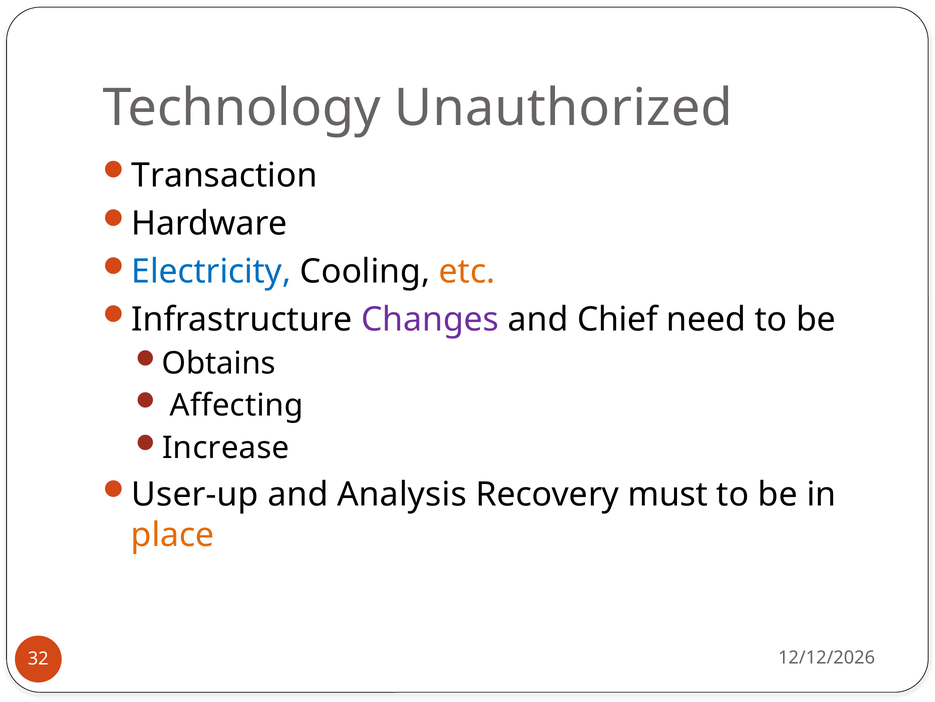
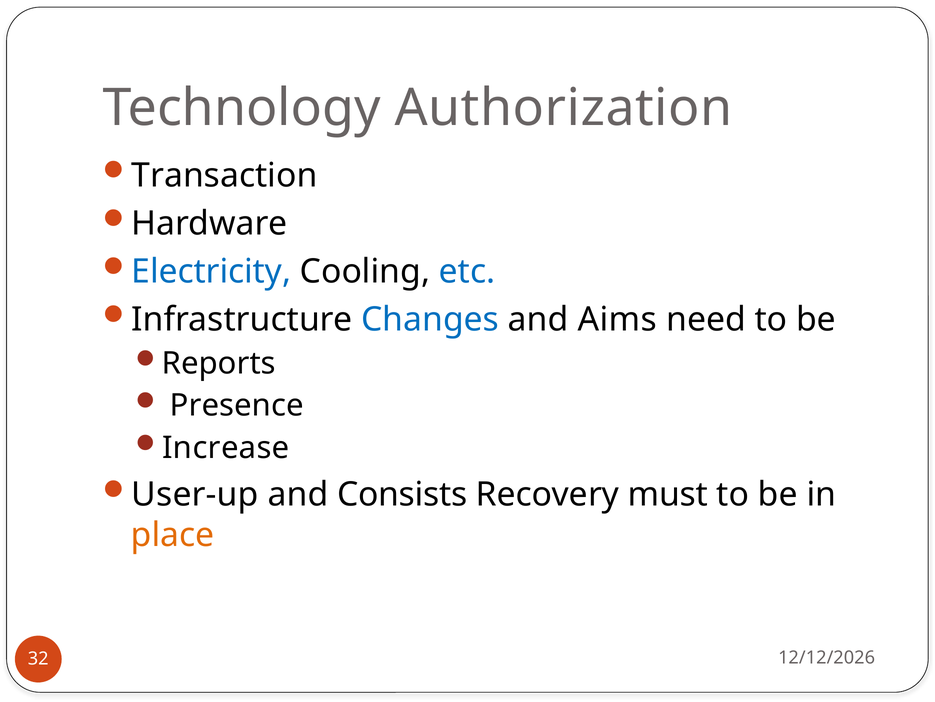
Unauthorized: Unauthorized -> Authorization
etc colour: orange -> blue
Changes colour: purple -> blue
Chief: Chief -> Aims
Obtains: Obtains -> Reports
Affecting: Affecting -> Presence
Analysis: Analysis -> Consists
